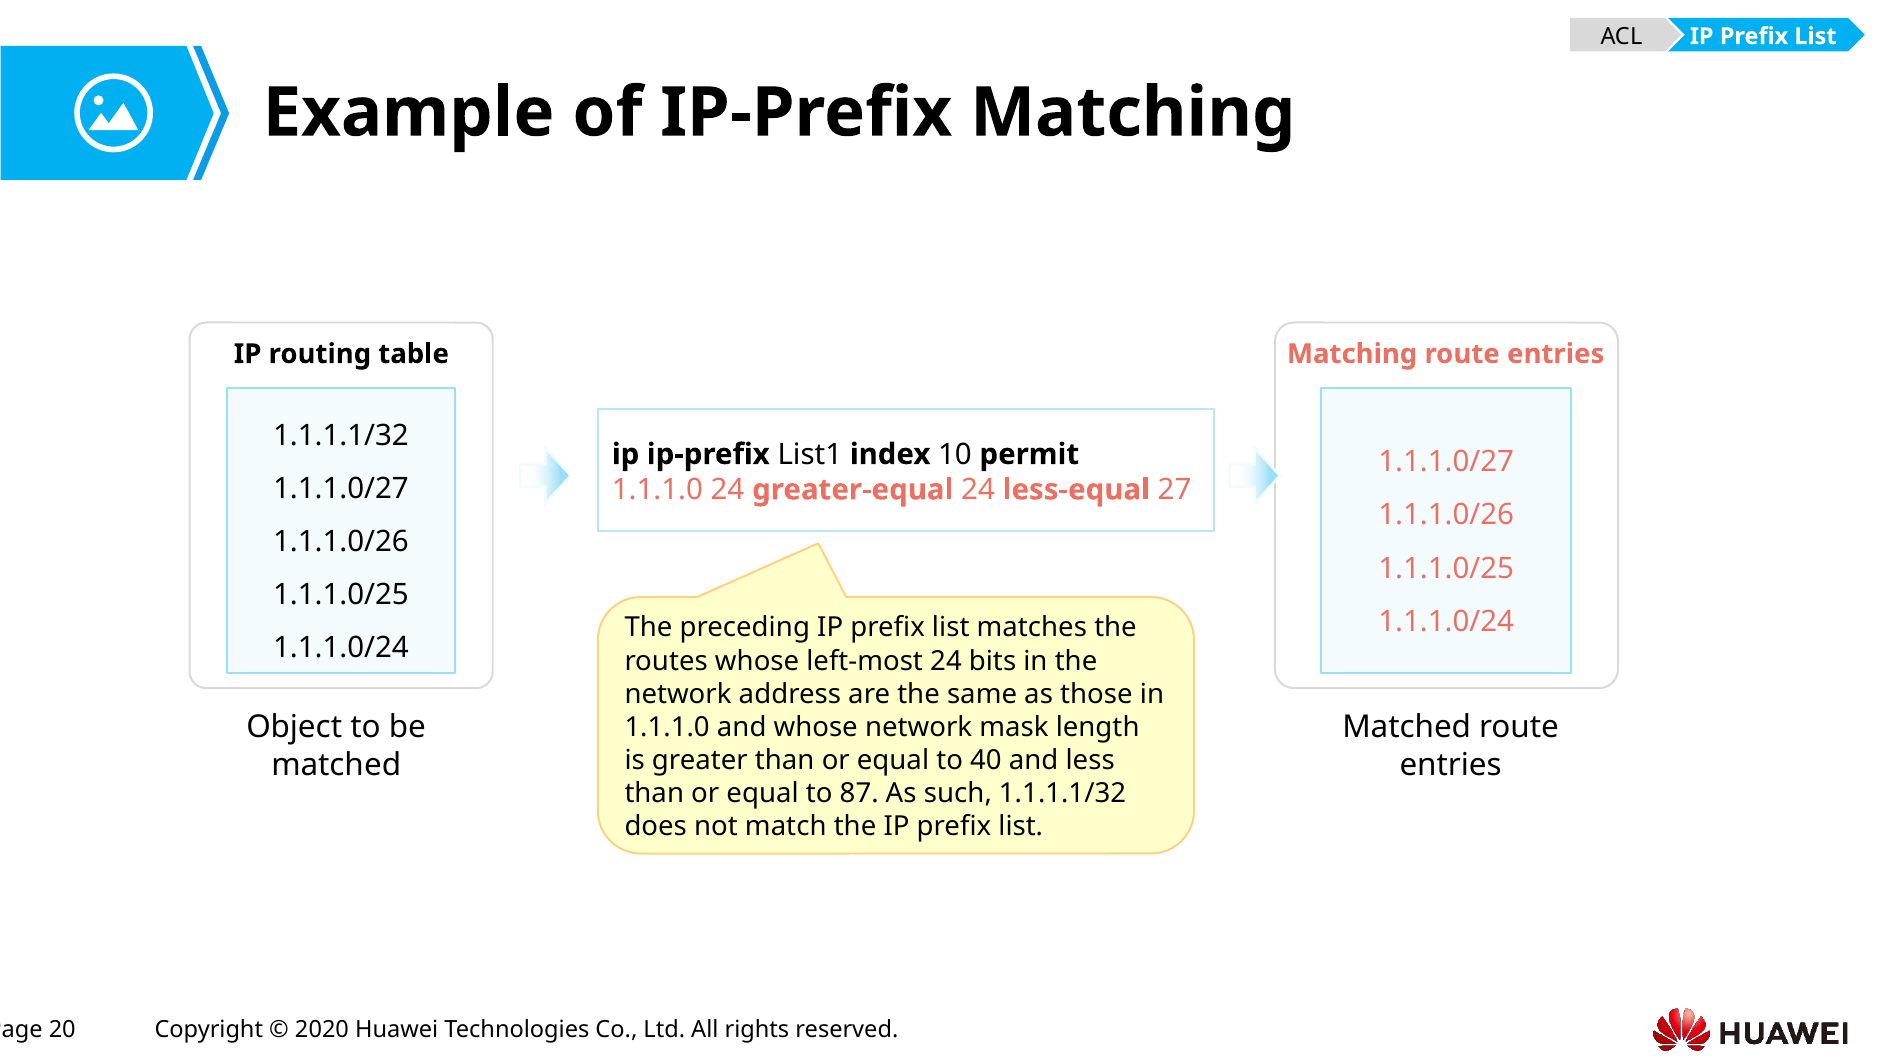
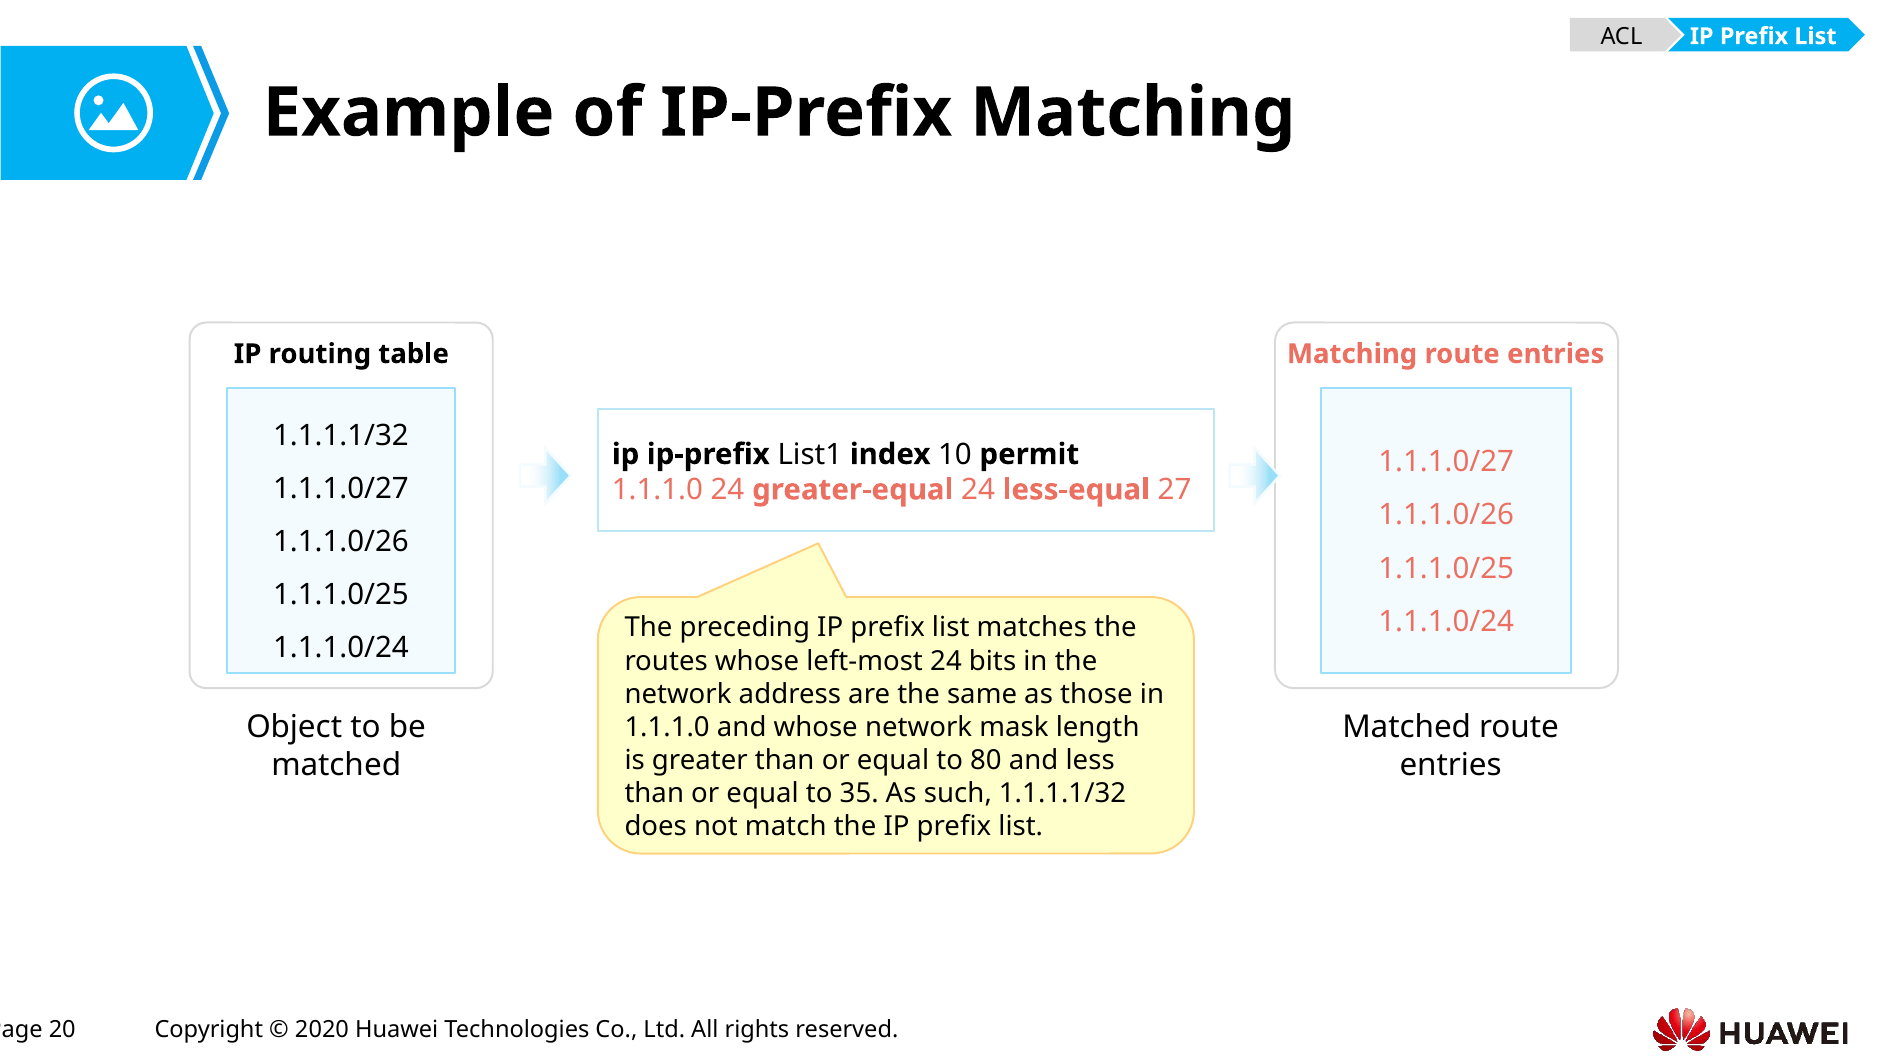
40: 40 -> 80
87: 87 -> 35
